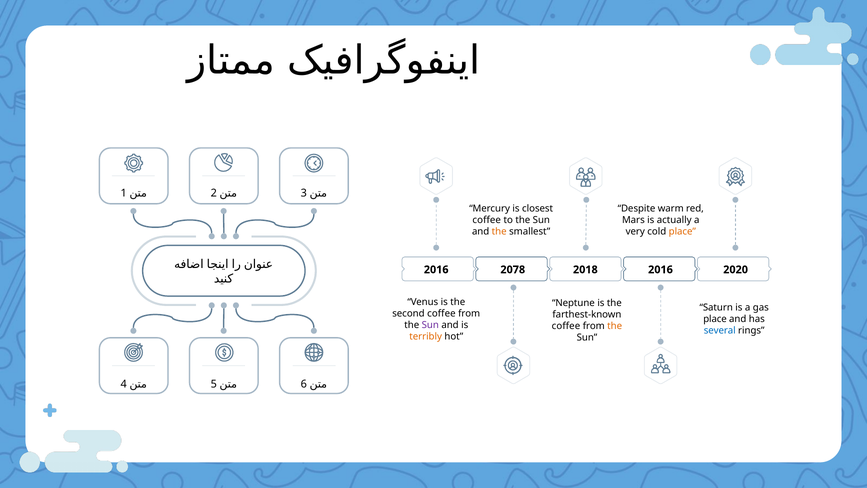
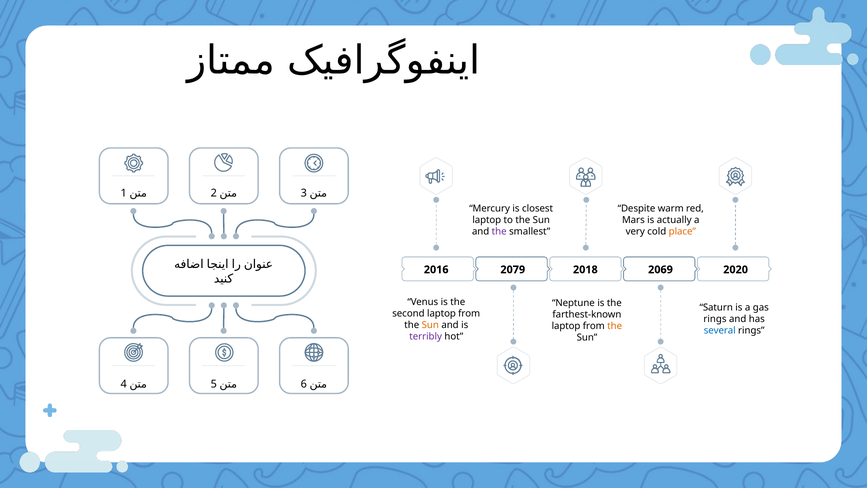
coffee at (487, 220): coffee -> laptop
the at (499, 231) colour: orange -> purple
2078: 2078 -> 2079
2018 2016: 2016 -> 2069
second coffee: coffee -> laptop
place at (715, 319): place -> rings
Sun at (430, 325) colour: purple -> orange
coffee at (566, 326): coffee -> laptop
terribly colour: orange -> purple
